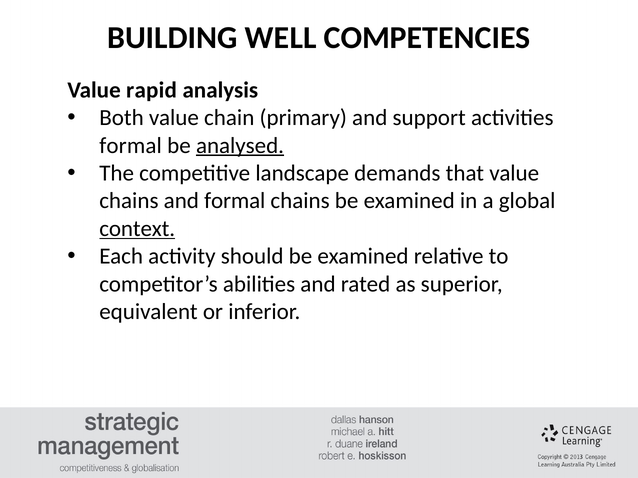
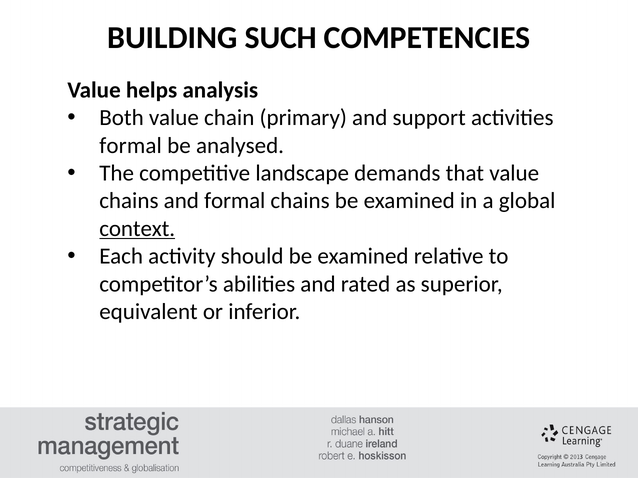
WELL: WELL -> SUCH
rapid: rapid -> helps
analysed underline: present -> none
